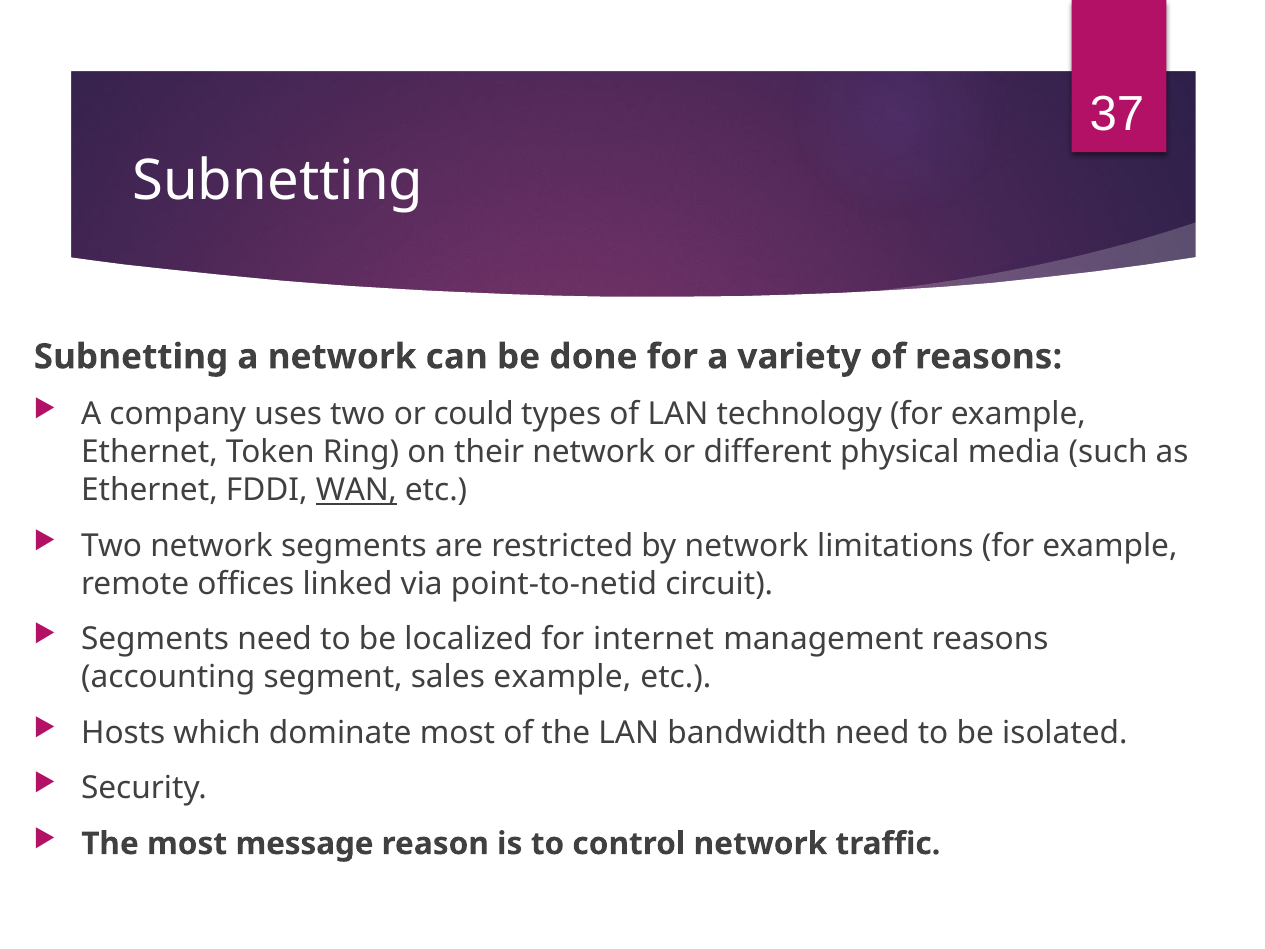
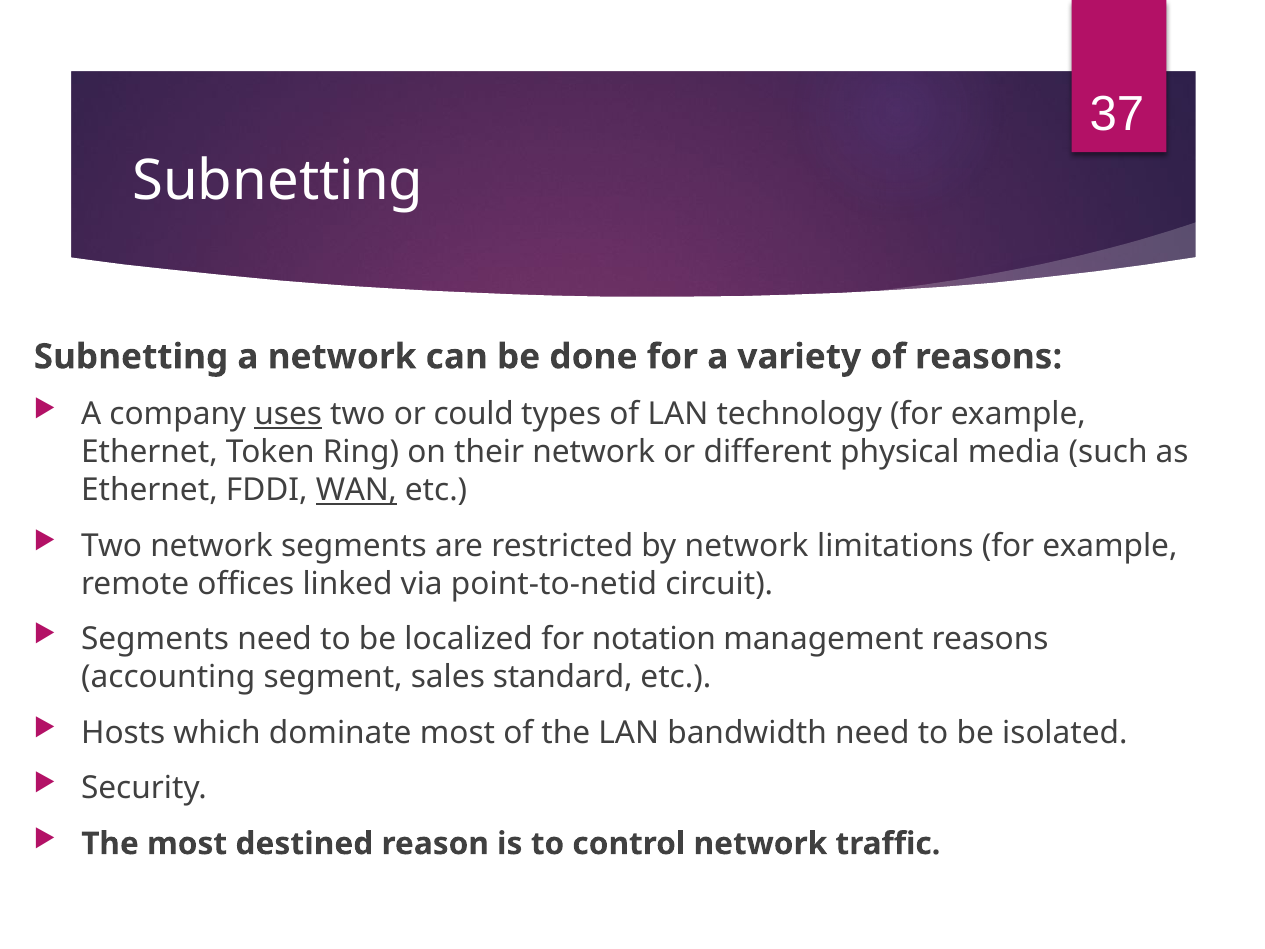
uses underline: none -> present
internet: internet -> notation
sales example: example -> standard
message: message -> destined
